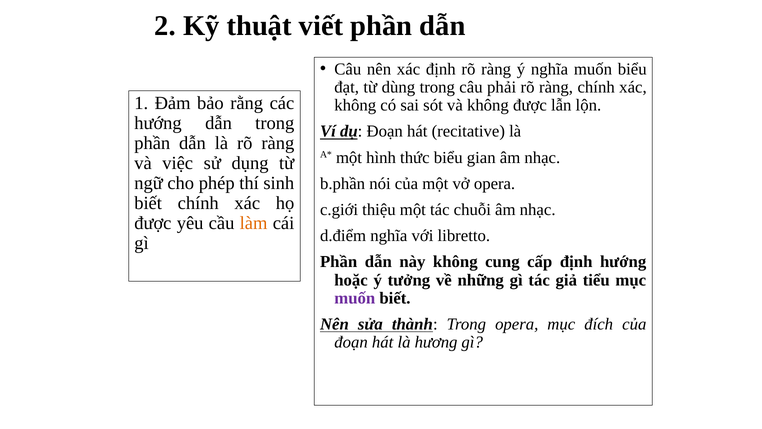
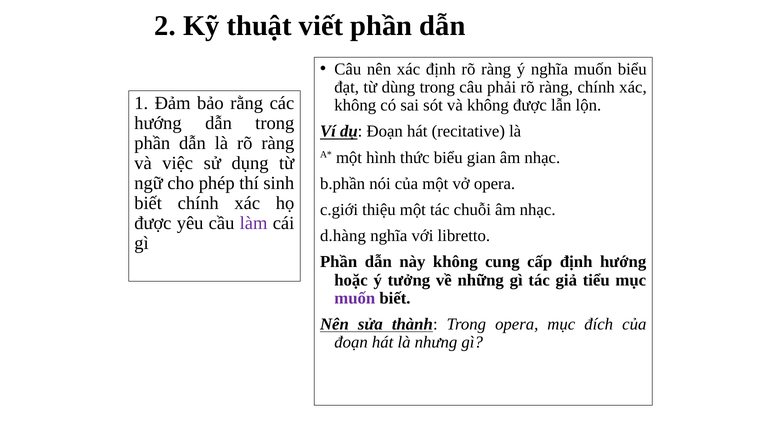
làm colour: orange -> purple
d.điểm: d.điểm -> d.hàng
hương: hương -> nhưng
